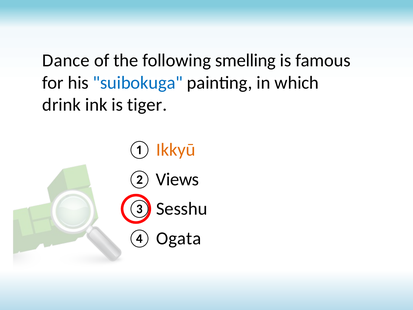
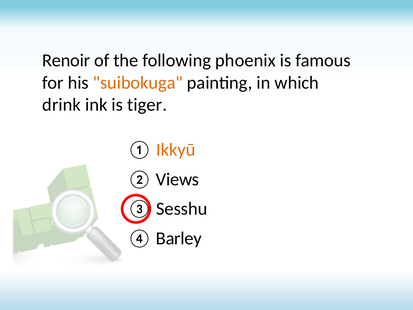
Dance: Dance -> Renoir
smelling: smelling -> phoenix
suibokuga colour: blue -> orange
Ogata: Ogata -> Barley
